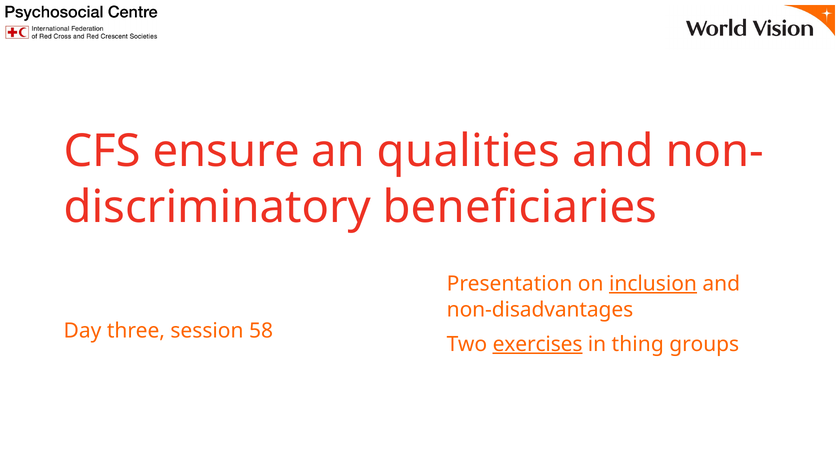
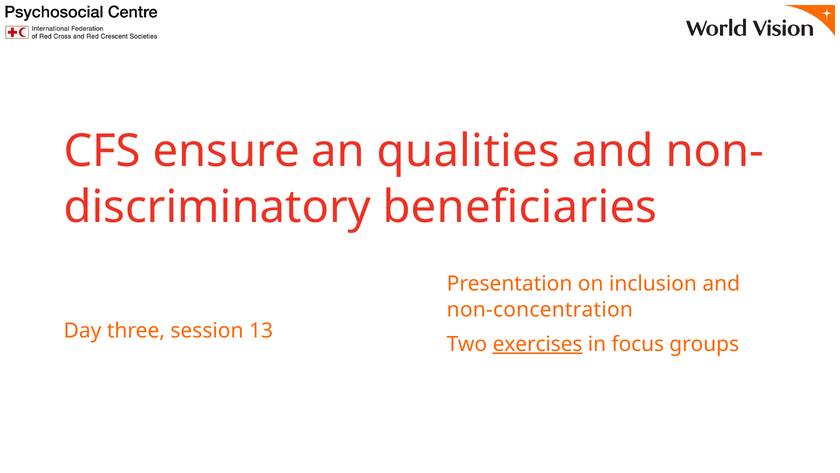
inclusion underline: present -> none
non-disadvantages: non-disadvantages -> non-concentration
58: 58 -> 13
thing: thing -> focus
